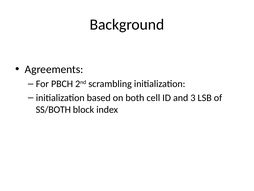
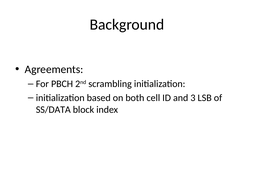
SS/BOTH: SS/BOTH -> SS/DATA
